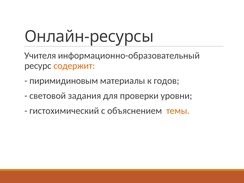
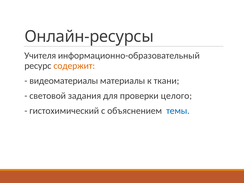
пиримидиновым: пиримидиновым -> видеоматериалы
годов: годов -> ткани
уровни: уровни -> целого
темы colour: orange -> blue
